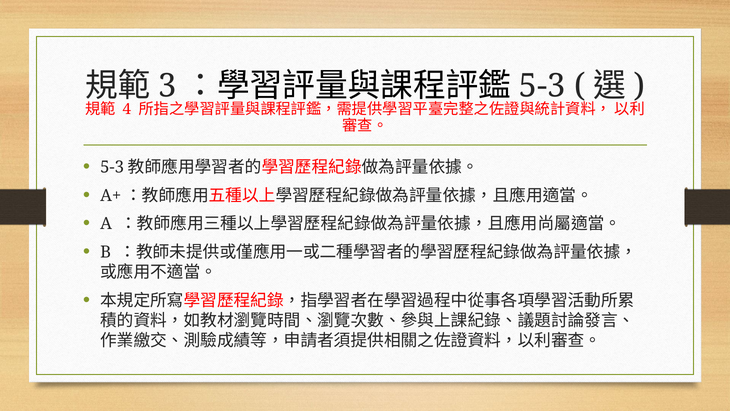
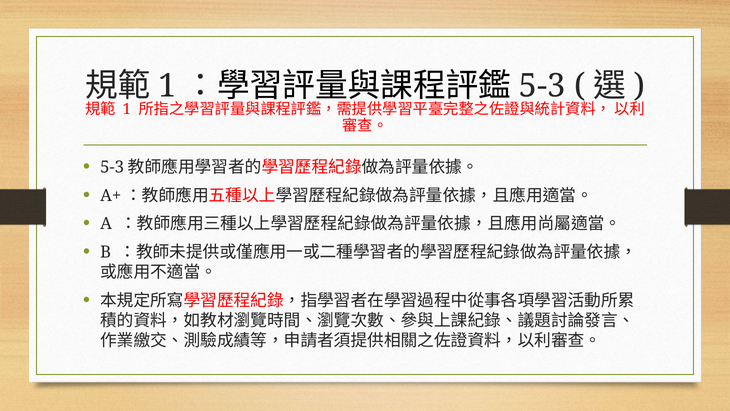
3 at (167, 86): 3 -> 1
4 at (127, 109): 4 -> 1
